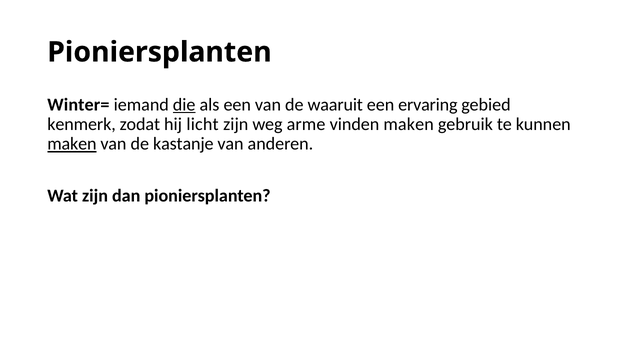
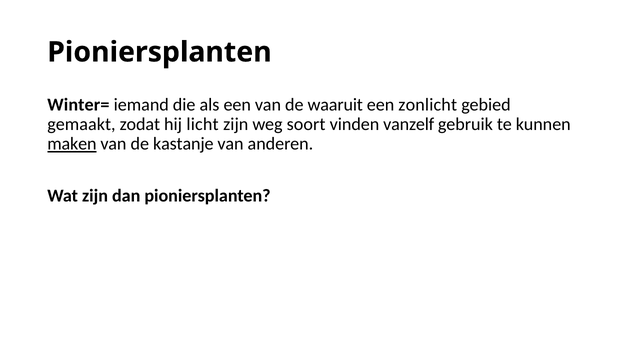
die underline: present -> none
ervaring: ervaring -> zonlicht
kenmerk: kenmerk -> gemaakt
arme: arme -> soort
vinden maken: maken -> vanzelf
